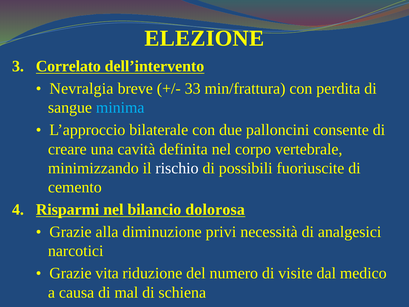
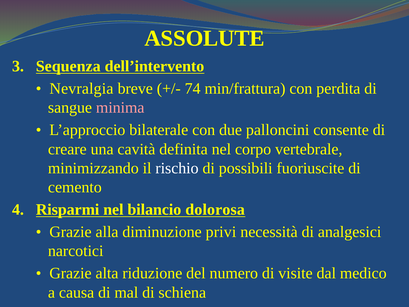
ELEZIONE: ELEZIONE -> ASSOLUTE
Correlato: Correlato -> Sequenza
33: 33 -> 74
minima colour: light blue -> pink
vita: vita -> alta
